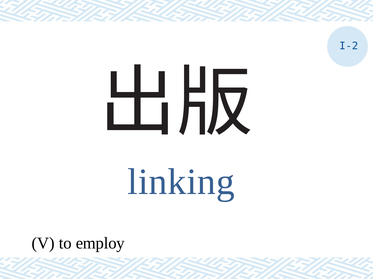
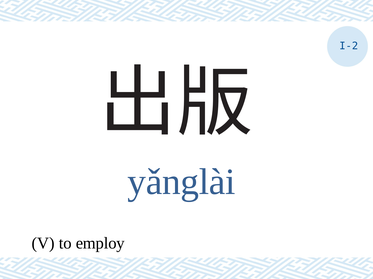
linking: linking -> yǎnglài
